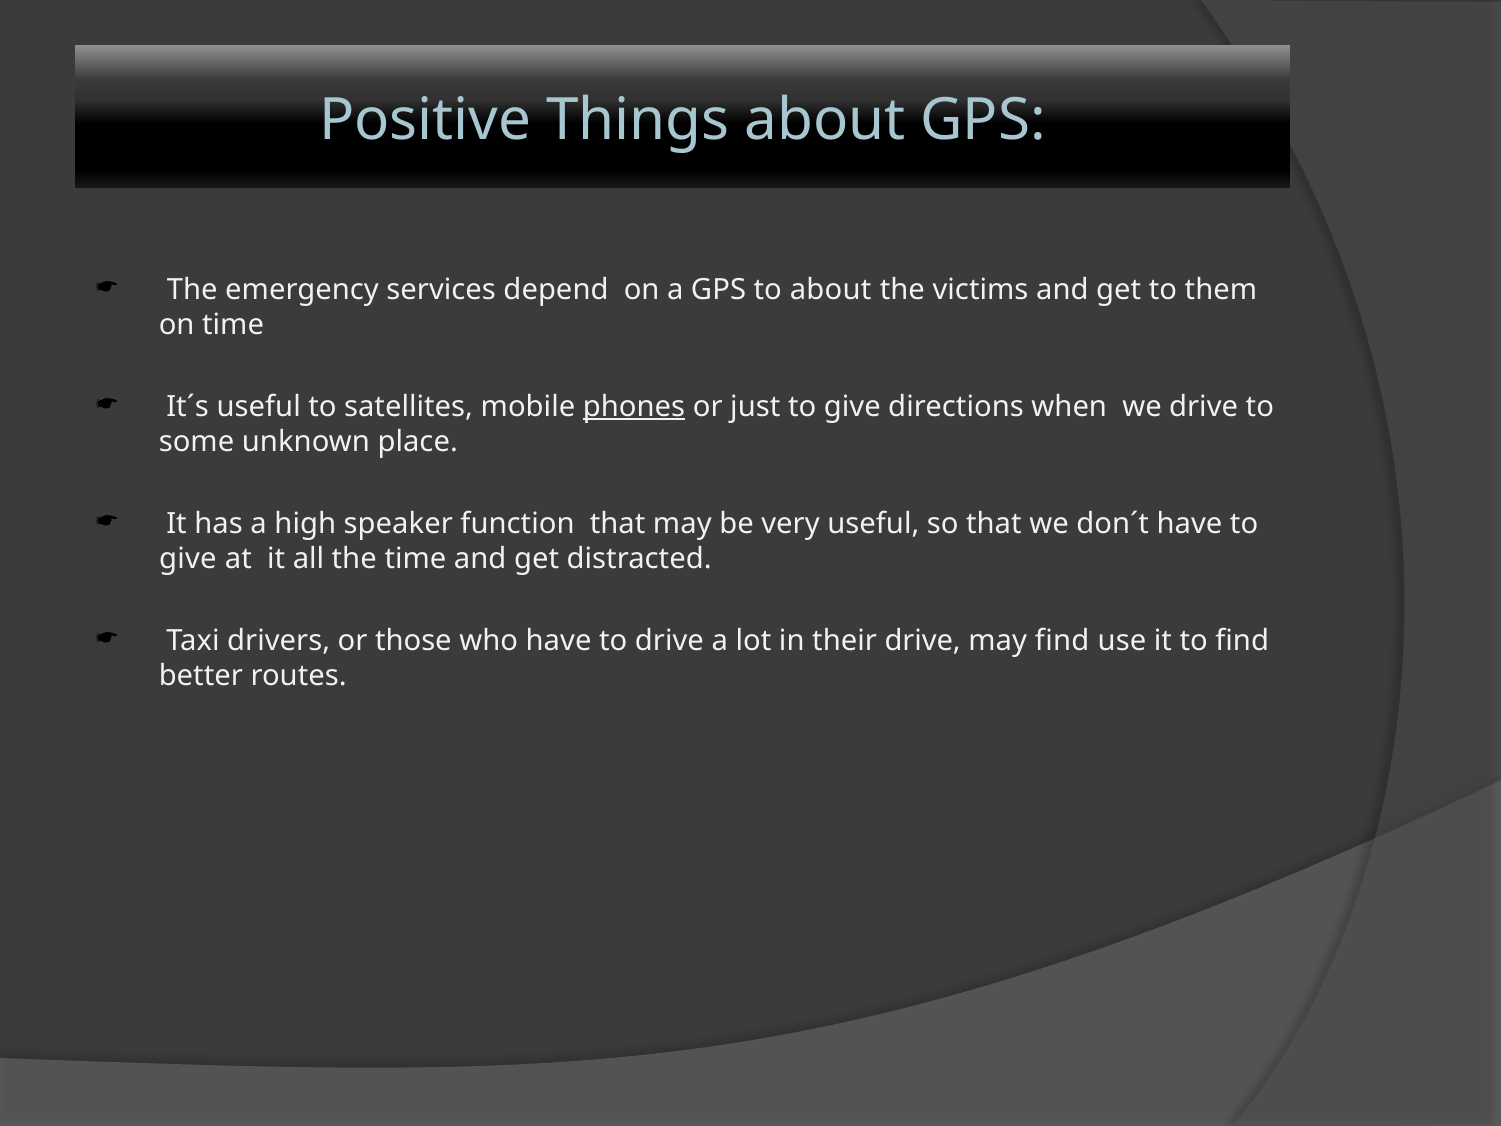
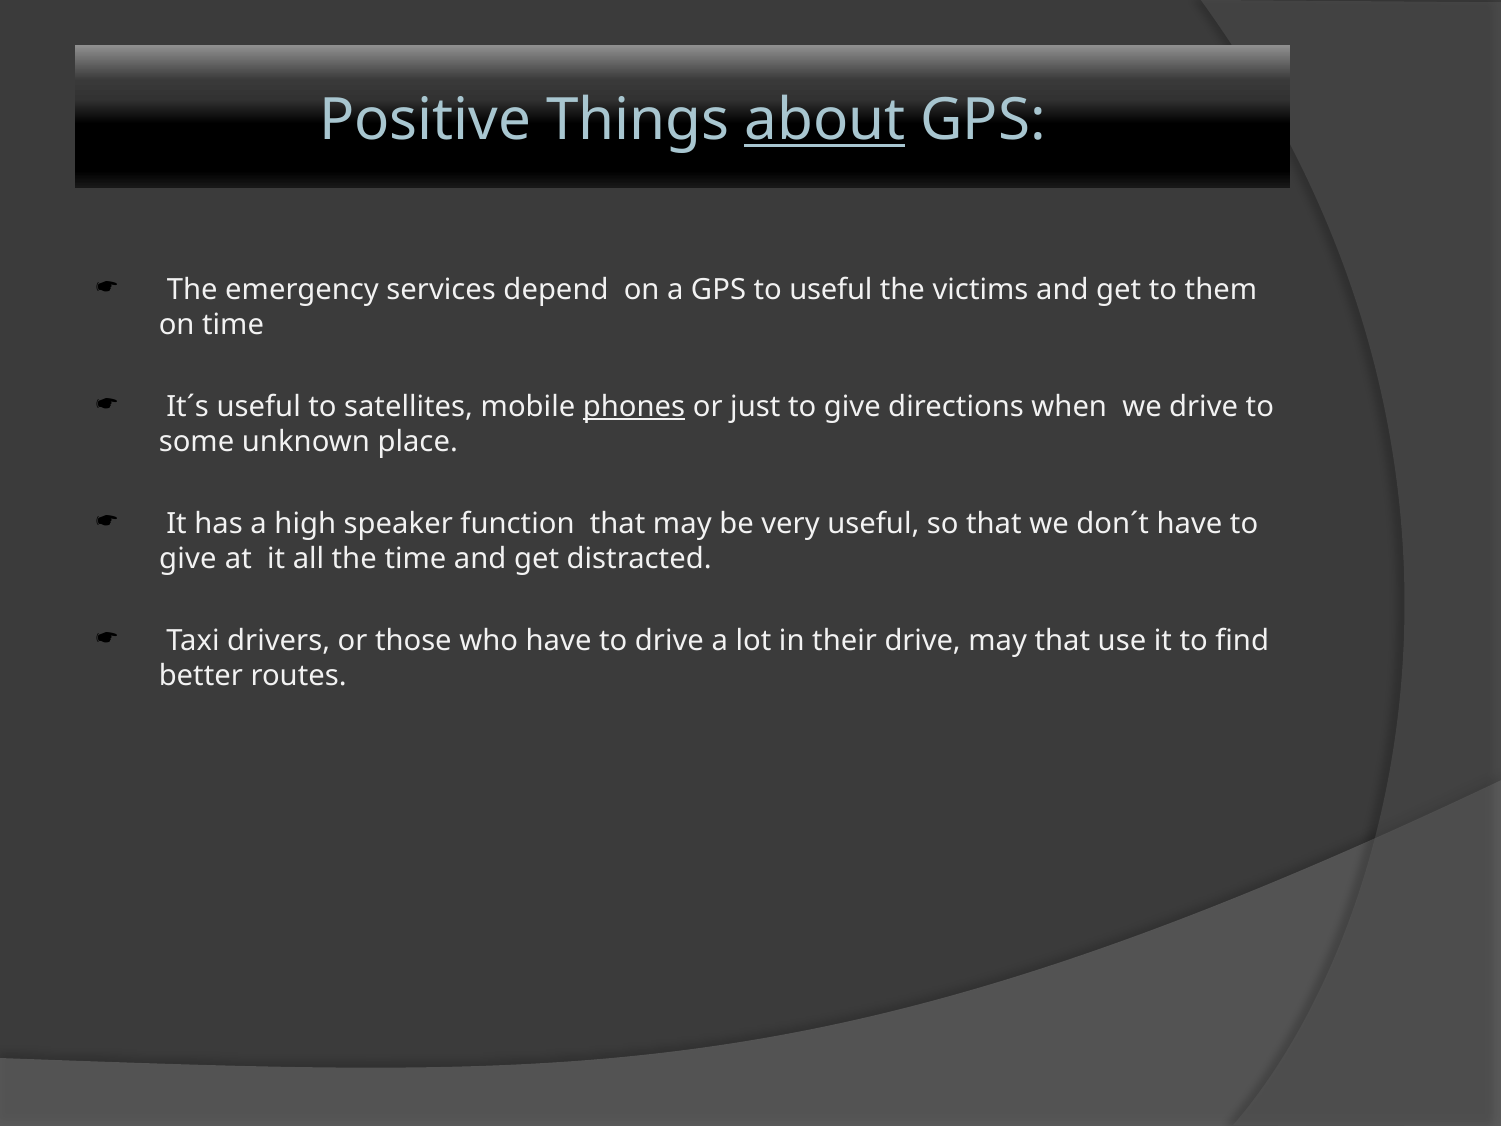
about at (825, 120) underline: none -> present
to about: about -> useful
may find: find -> that
